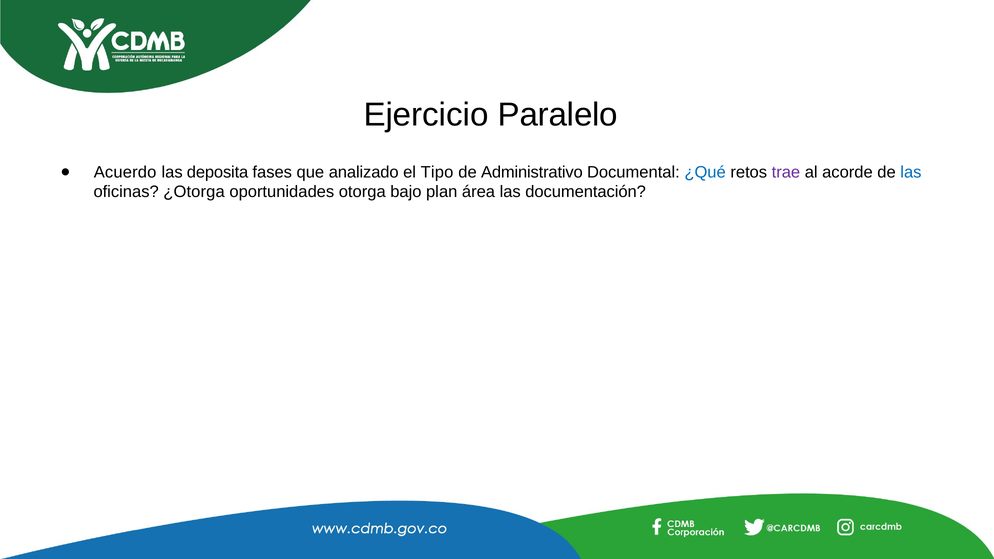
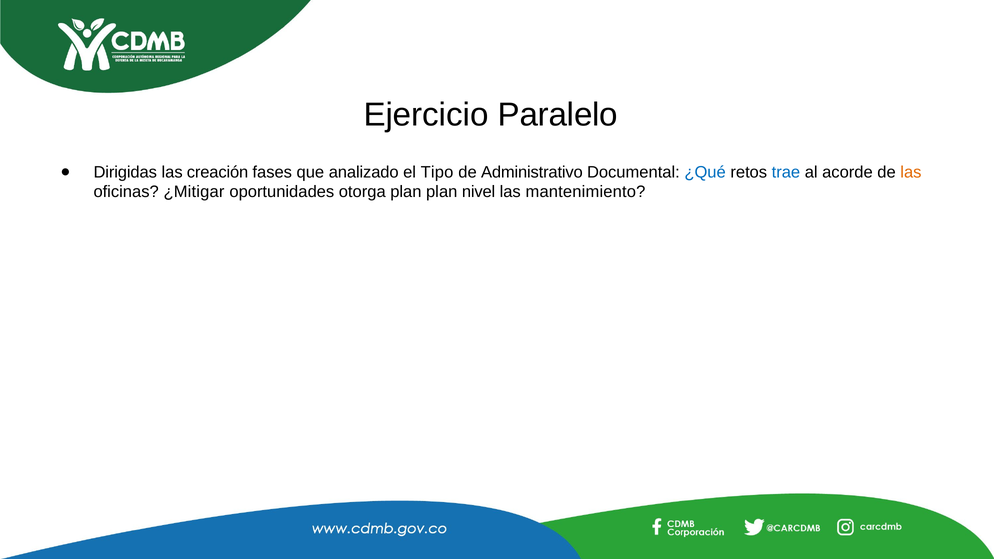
Acuerdo: Acuerdo -> Dirigidas
deposita: deposita -> creación
trae colour: purple -> blue
las at (911, 172) colour: blue -> orange
¿Otorga: ¿Otorga -> ¿Mitigar
otorga bajo: bajo -> plan
área: área -> nivel
documentación: documentación -> mantenimiento
